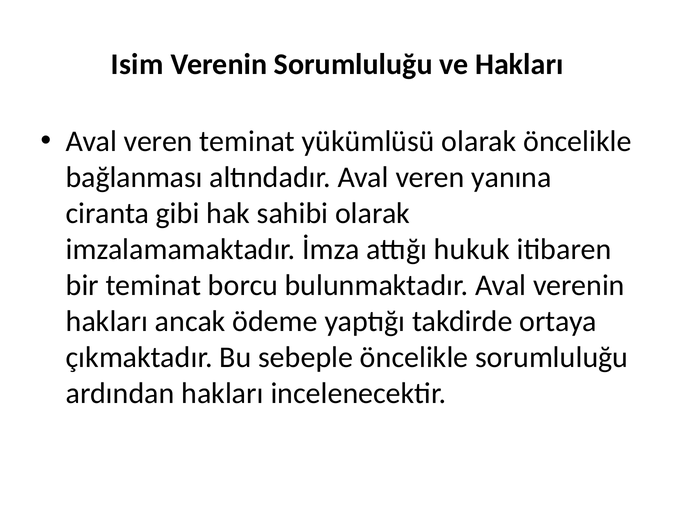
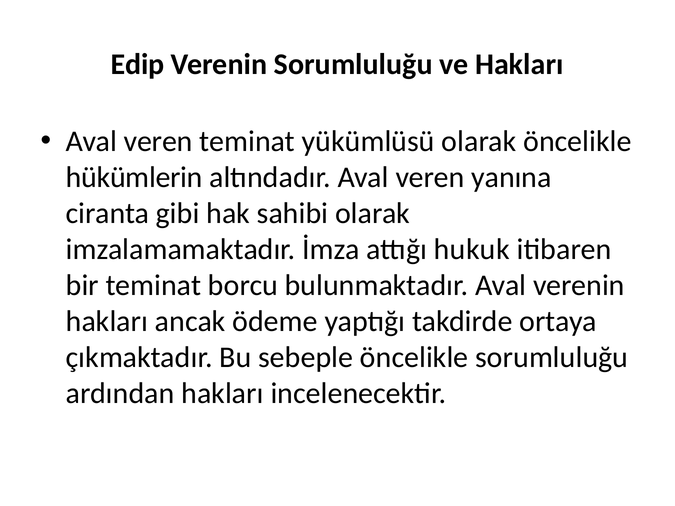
Isim: Isim -> Edip
bağlanması: bağlanması -> hükümlerin
